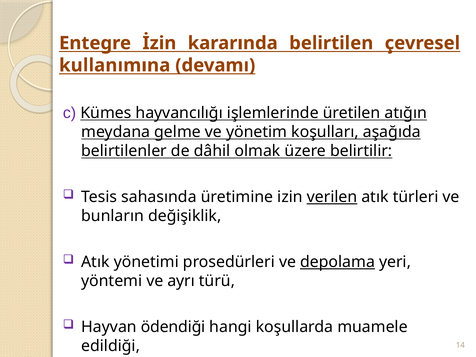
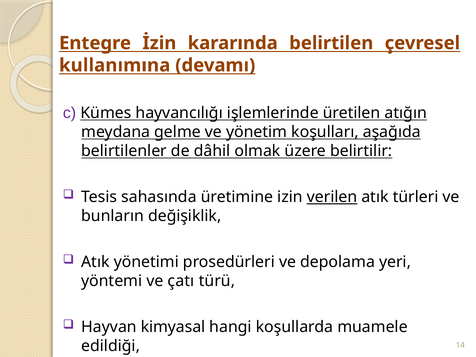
depolama underline: present -> none
ayrı: ayrı -> çatı
ödendiği: ödendiği -> kimyasal
